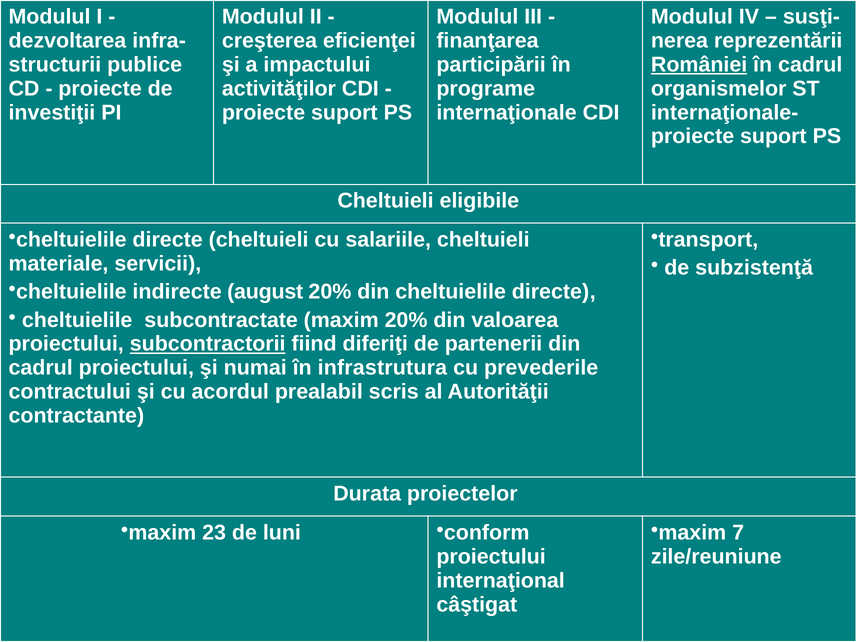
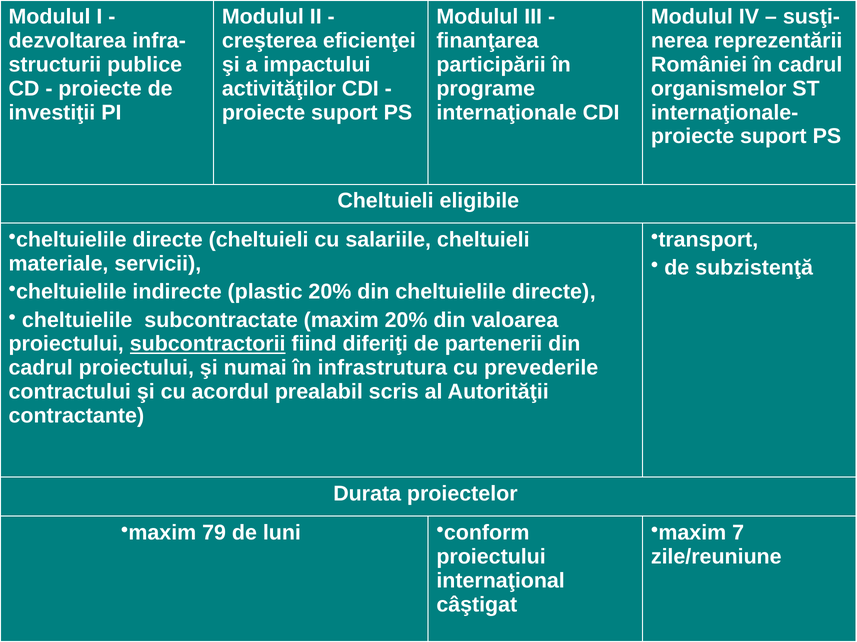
României underline: present -> none
august: august -> plastic
23: 23 -> 79
